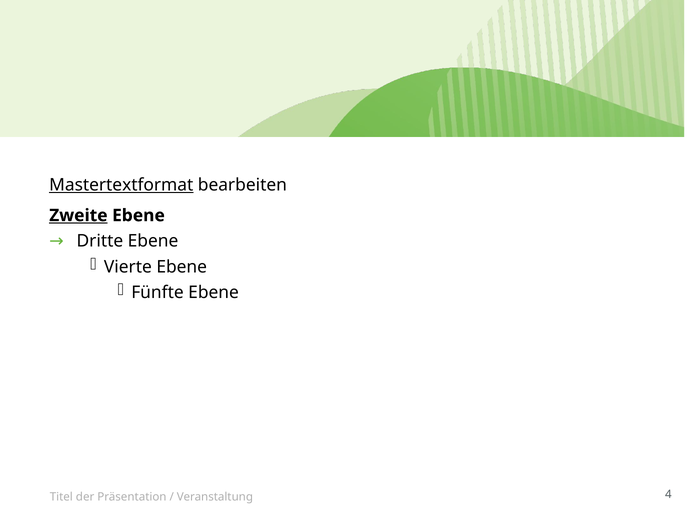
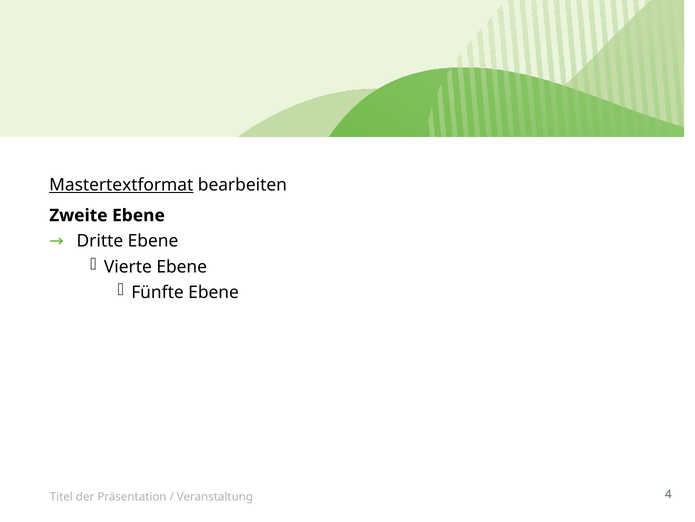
Zweite underline: present -> none
